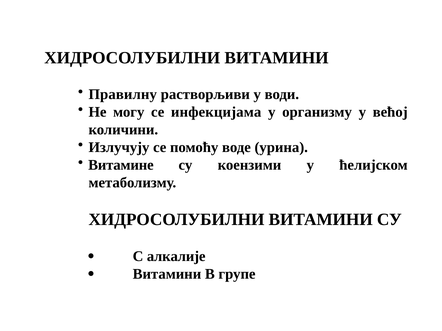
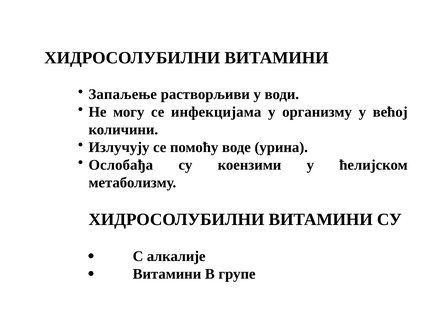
Правилну: Правилну -> Запаљење
Витамине: Витамине -> Ослобађа
